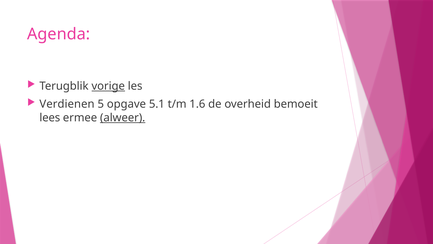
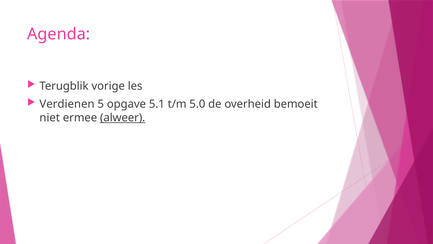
vorige underline: present -> none
1.6: 1.6 -> 5.0
lees: lees -> niet
